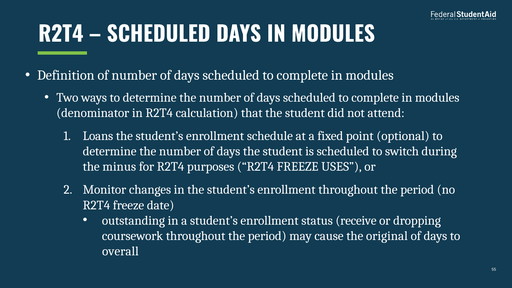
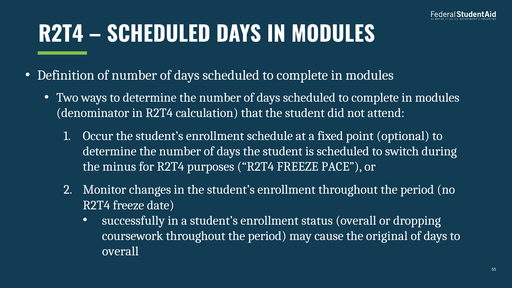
Loans: Loans -> Occur
USES: USES -> PACE
outstanding: outstanding -> successfully
status receive: receive -> overall
